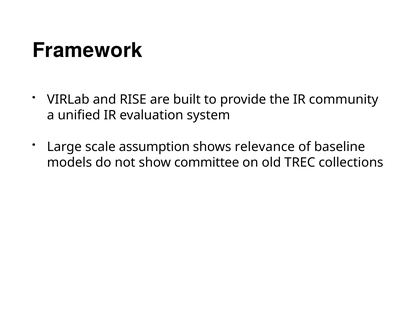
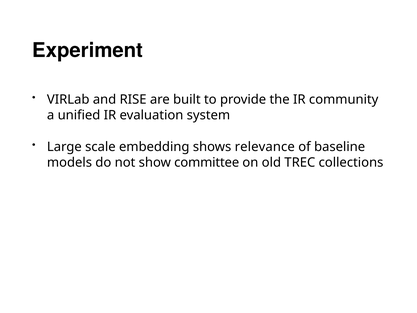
Framework: Framework -> Experiment
assumption: assumption -> embedding
